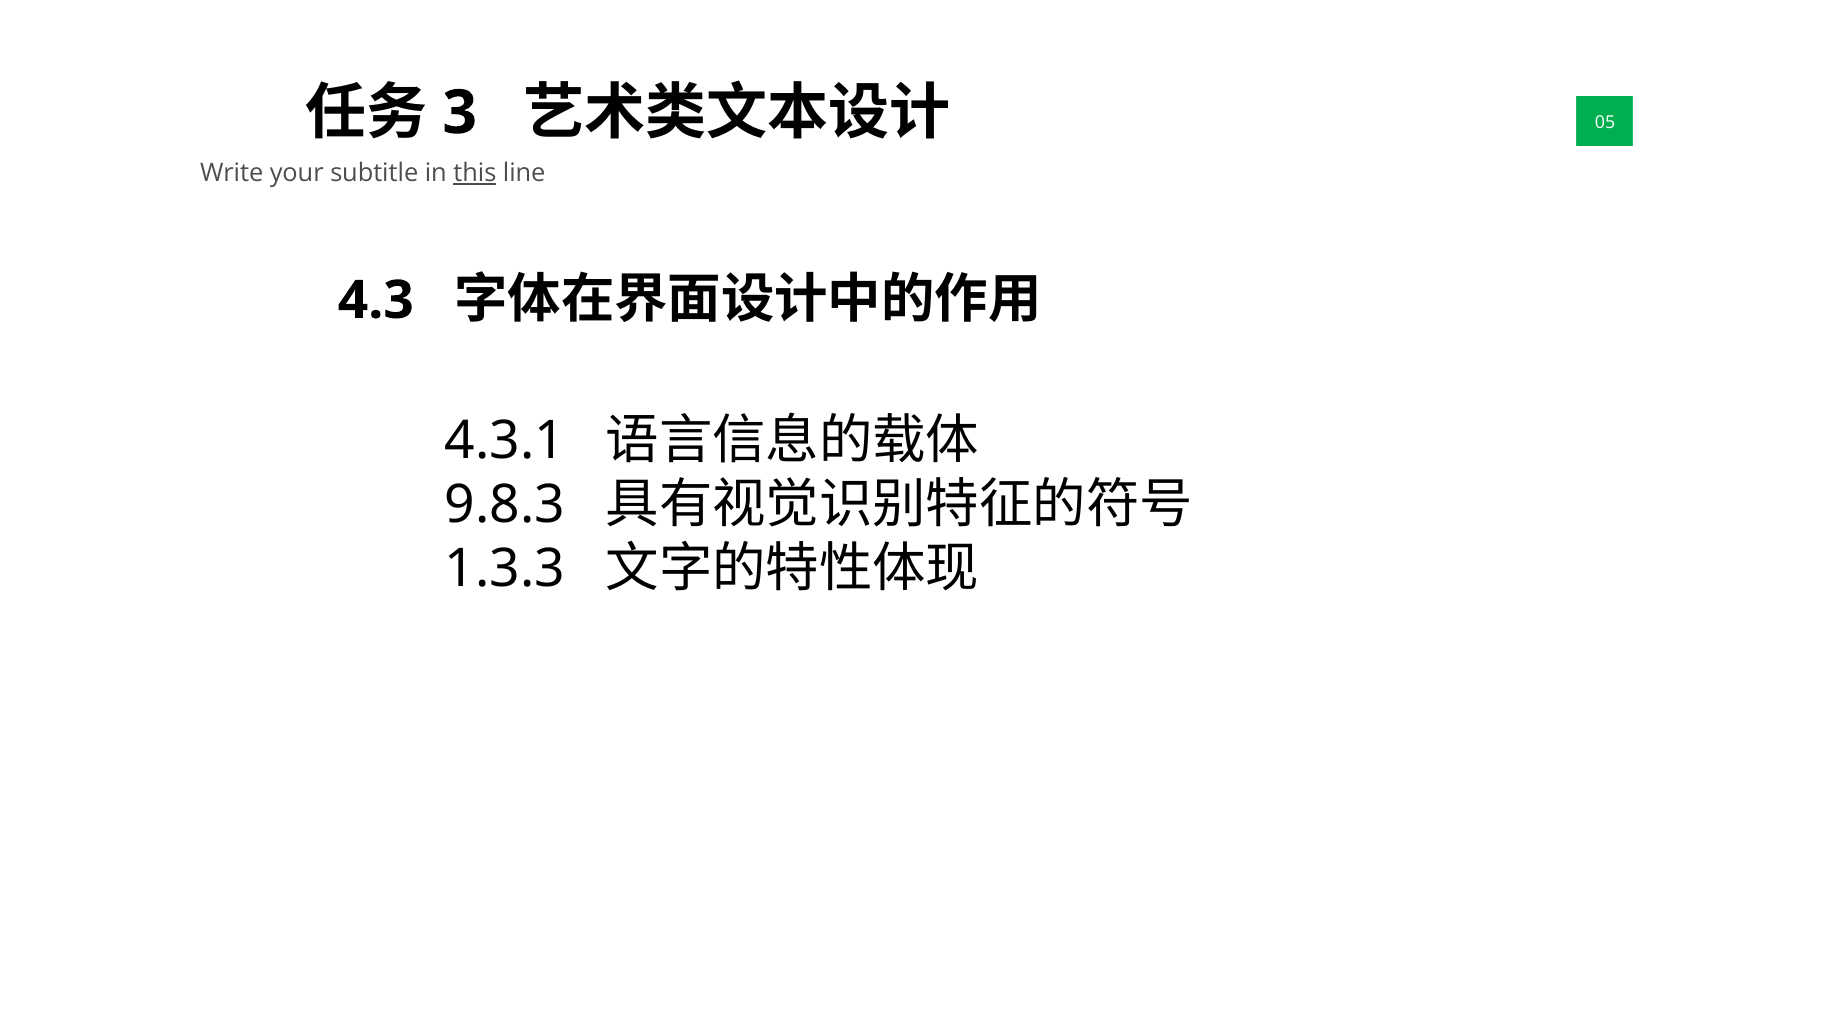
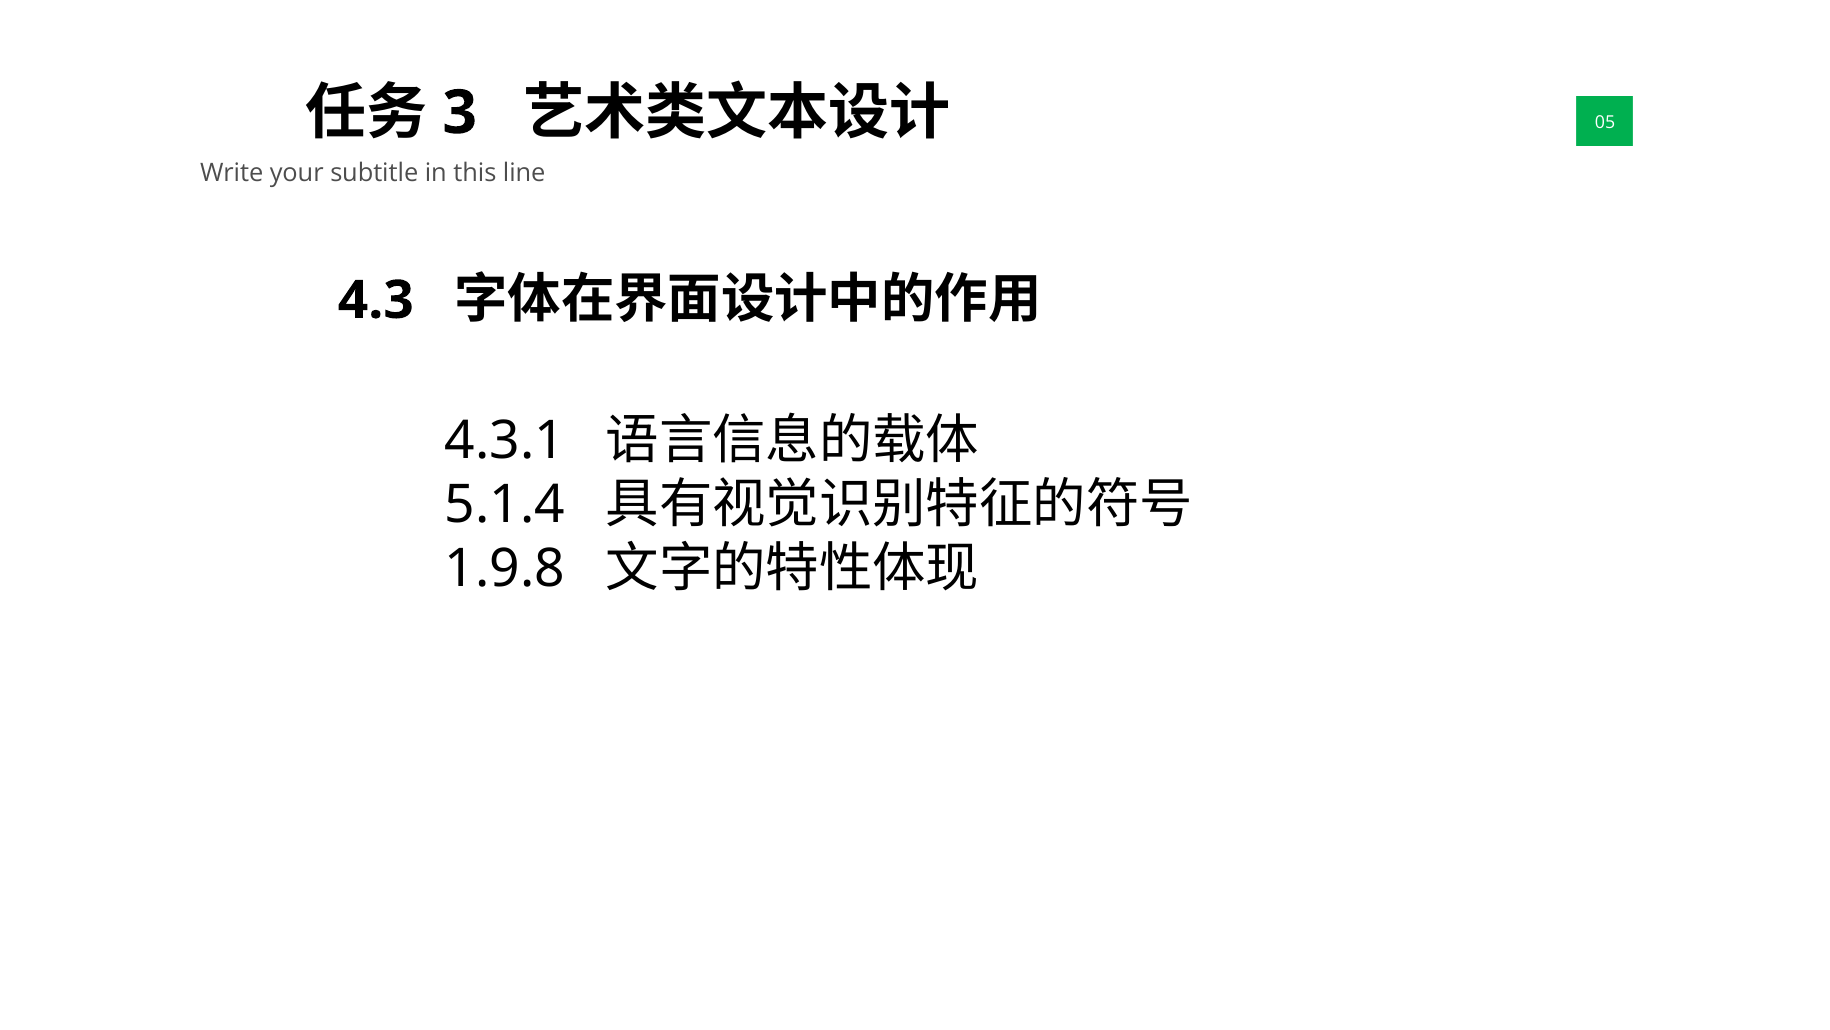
this underline: present -> none
9.8.3: 9.8.3 -> 5.1.4
1.3.3: 1.3.3 -> 1.9.8
